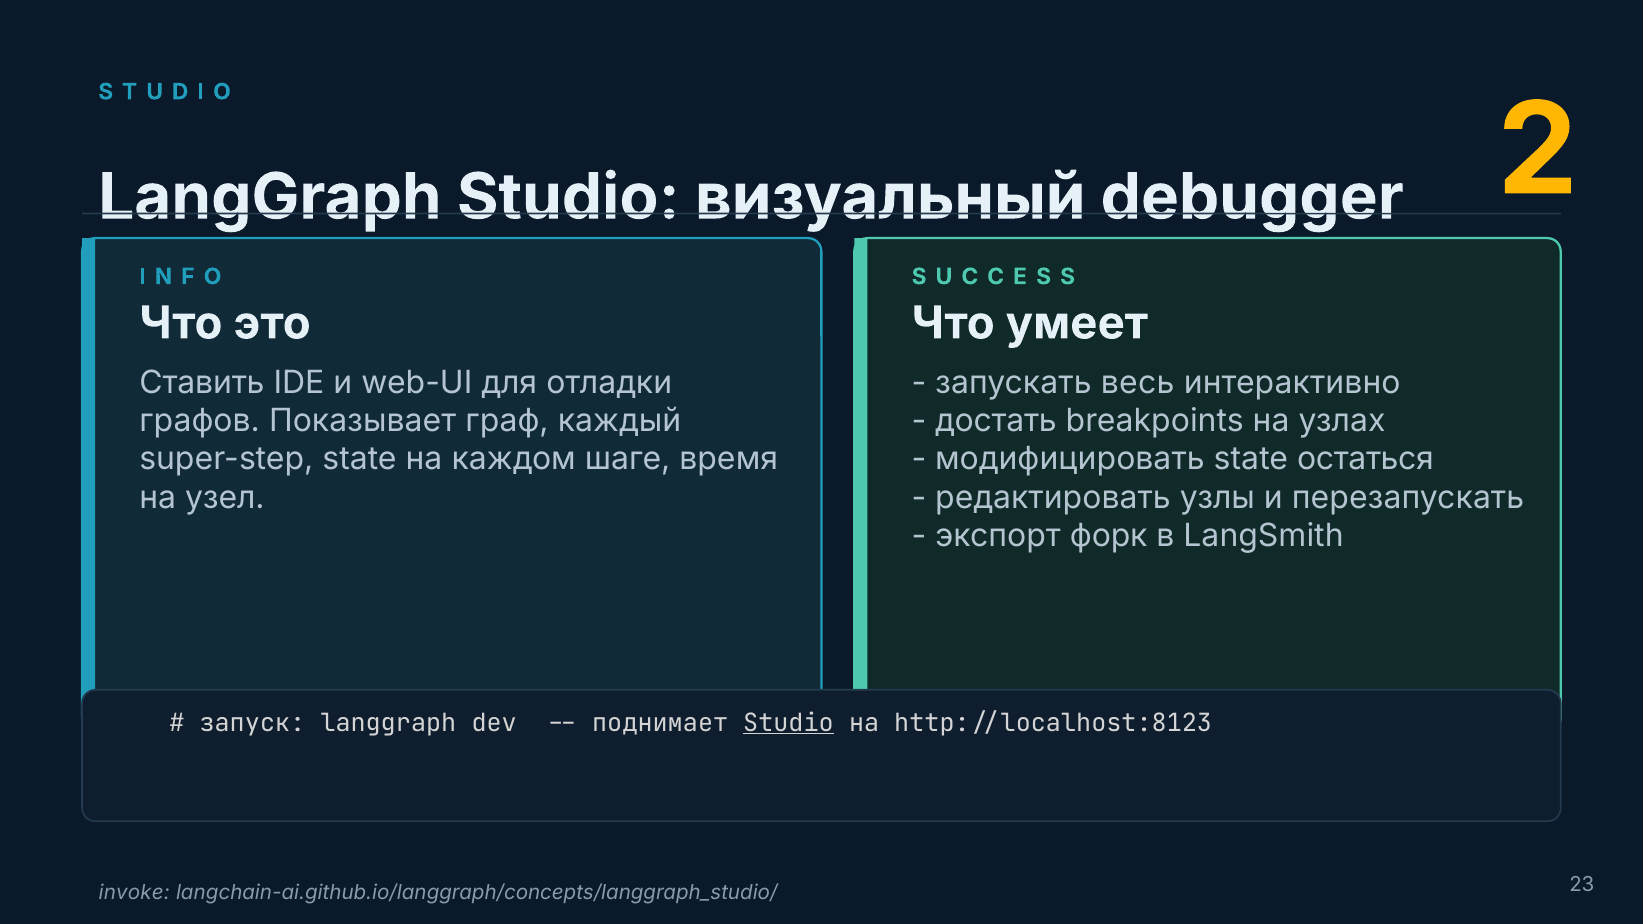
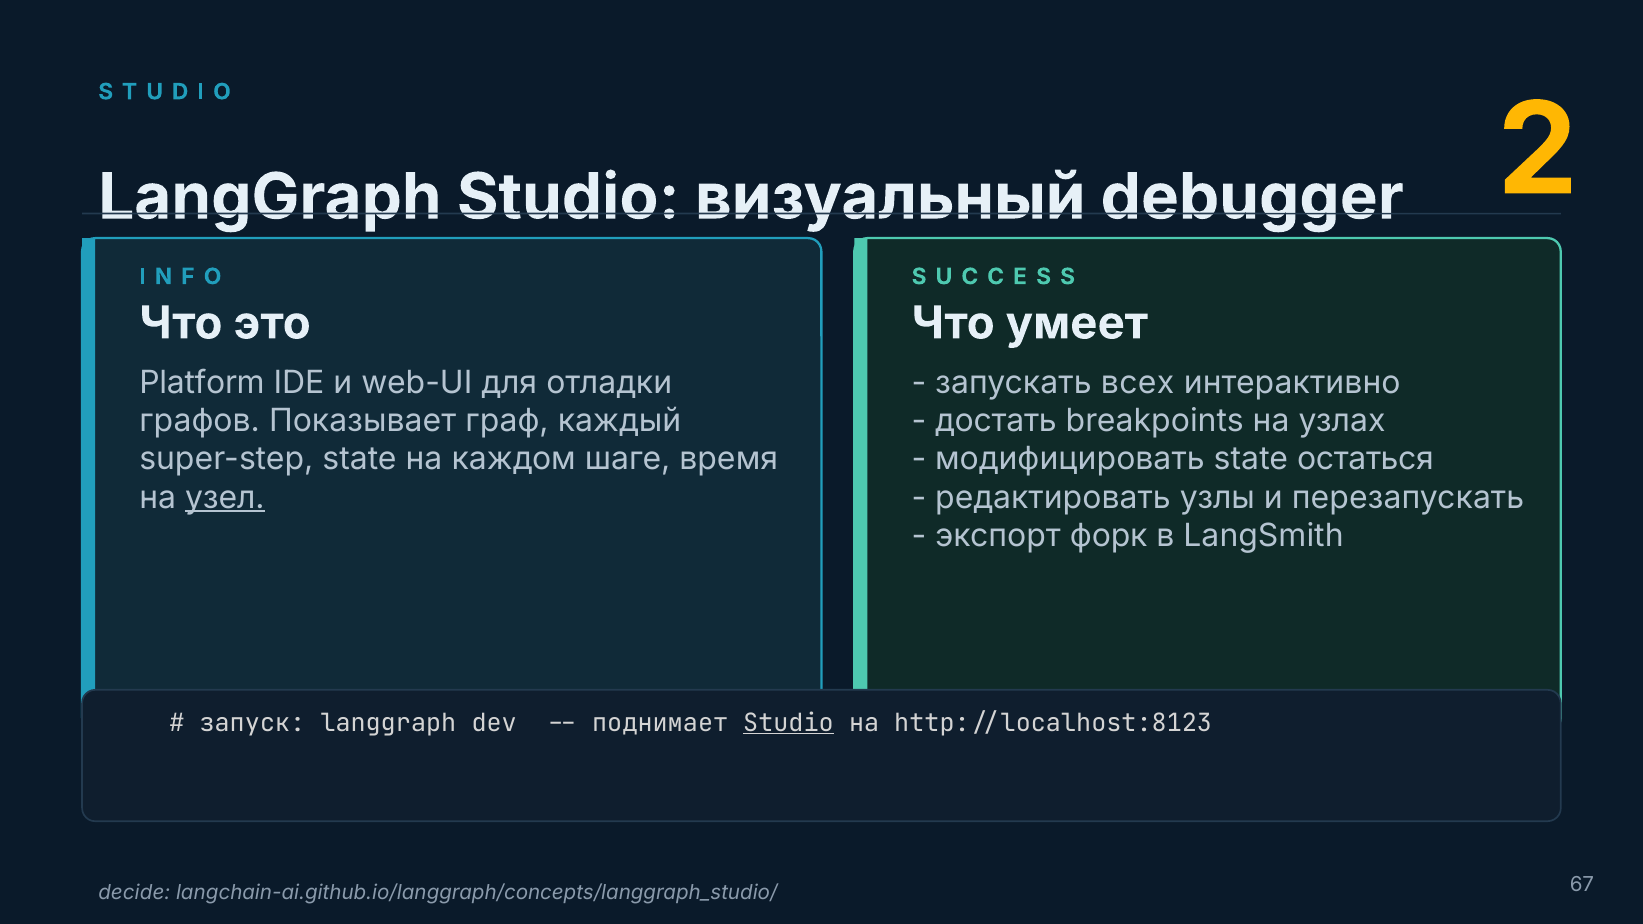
Ставить: Ставить -> Platform
весь: весь -> всех
узел underline: none -> present
invoke: invoke -> decide
23: 23 -> 67
